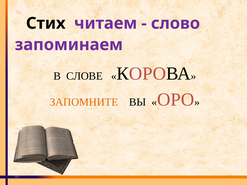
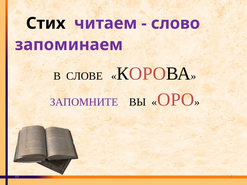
ЗАПОМНИТЕ colour: orange -> purple
